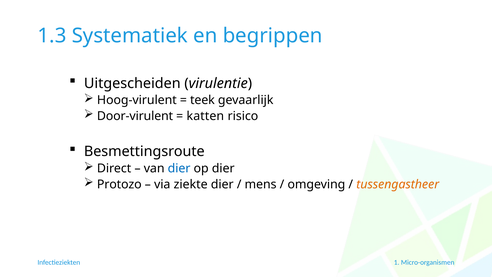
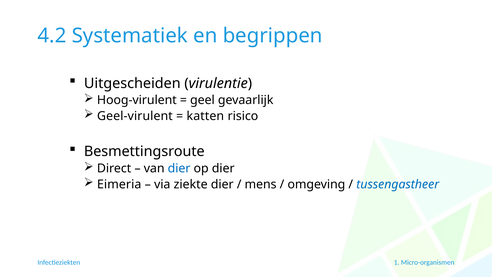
1.3: 1.3 -> 4.2
teek: teek -> geel
Door-virulent: Door-virulent -> Geel-virulent
Protozo: Protozo -> Eimeria
tussengastheer colour: orange -> blue
